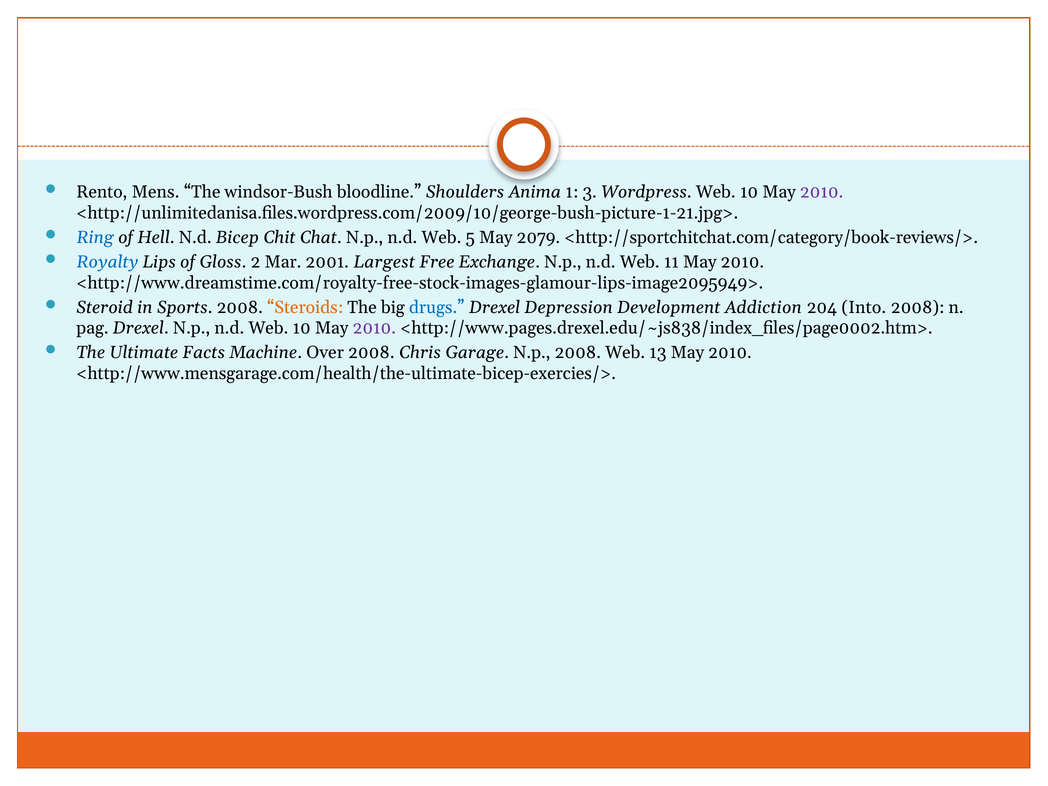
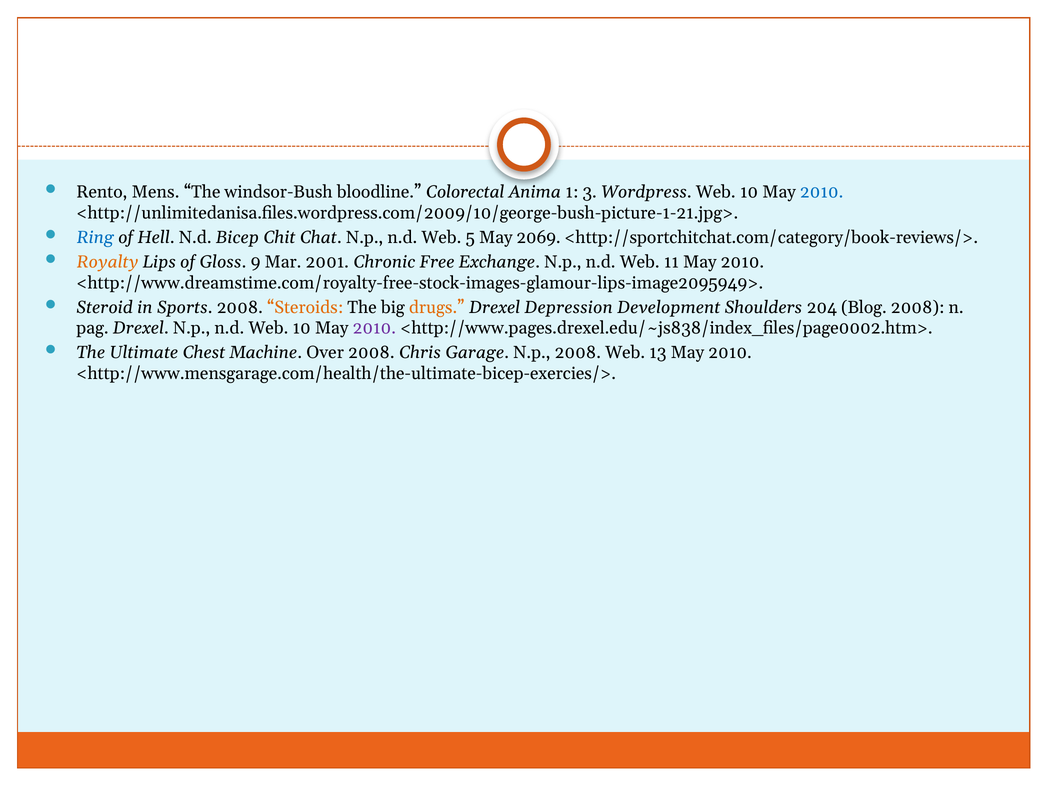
Shoulders: Shoulders -> Colorectal
2010 at (822, 192) colour: purple -> blue
2079: 2079 -> 2069
Royalty colour: blue -> orange
2: 2 -> 9
Largest: Largest -> Chronic
drugs colour: blue -> orange
Addiction: Addiction -> Shoulders
Into: Into -> Blog
Facts: Facts -> Chest
